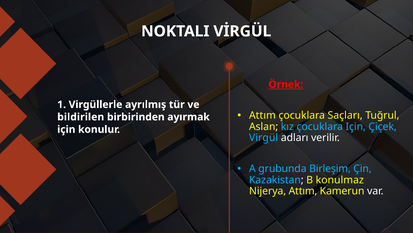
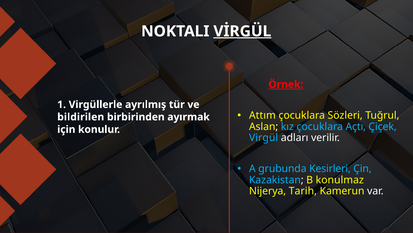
VİRGÜL underline: none -> present
Saçları: Saçları -> Sözleri
çocuklara Için: Için -> Açtı
Birleşim: Birleşim -> Kesirleri
Nijerya Attım: Attım -> Tarih
